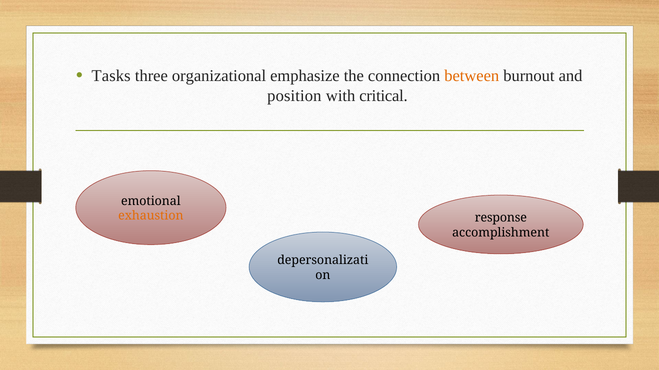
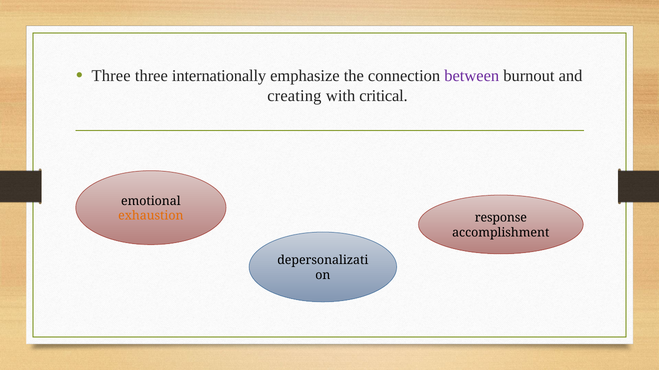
Tasks at (111, 76): Tasks -> Three
organizational: organizational -> internationally
between colour: orange -> purple
position: position -> creating
